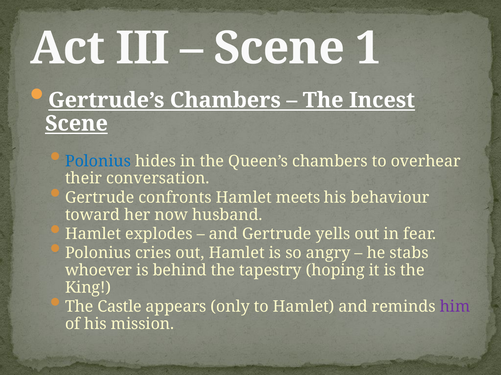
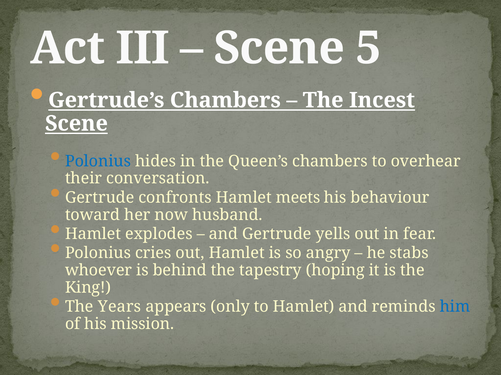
1: 1 -> 5
Castle: Castle -> Years
him colour: purple -> blue
